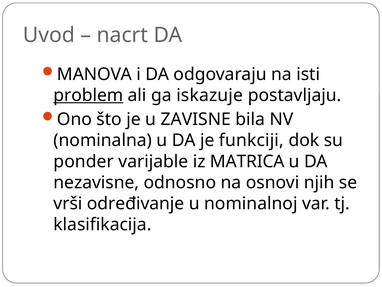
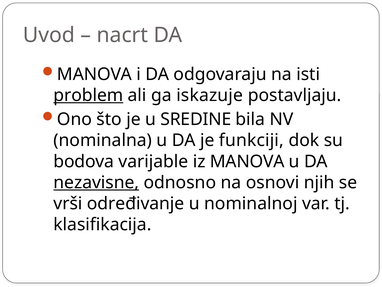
ZAVISNE: ZAVISNE -> SREDINE
ponder: ponder -> bodova
iz MATRICA: MATRICA -> MANOVA
nezavisne underline: none -> present
